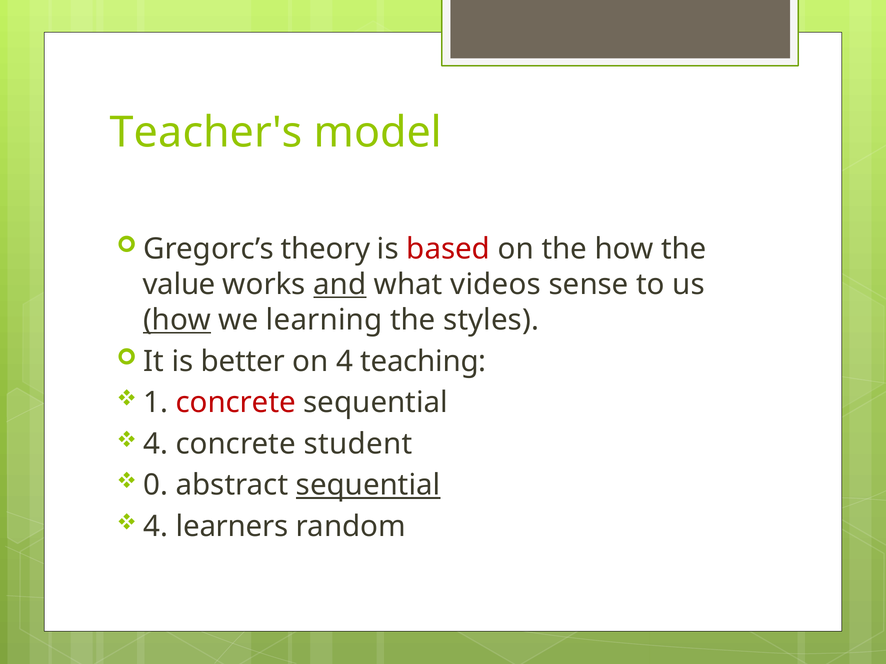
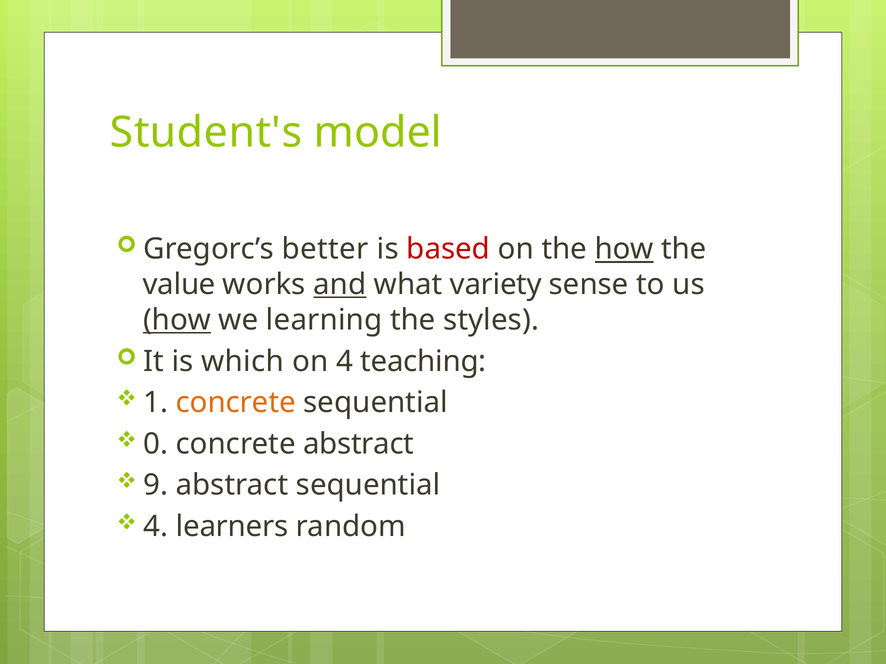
Teacher's: Teacher's -> Student's
theory: theory -> better
how at (624, 249) underline: none -> present
videos: videos -> variety
better: better -> which
concrete at (236, 403) colour: red -> orange
4 at (156, 444): 4 -> 0
concrete student: student -> abstract
0: 0 -> 9
sequential at (368, 486) underline: present -> none
